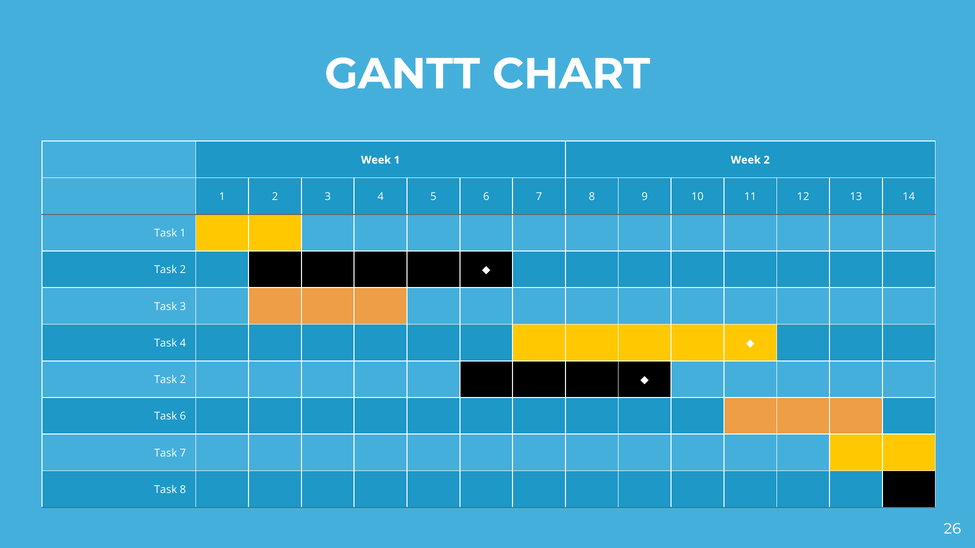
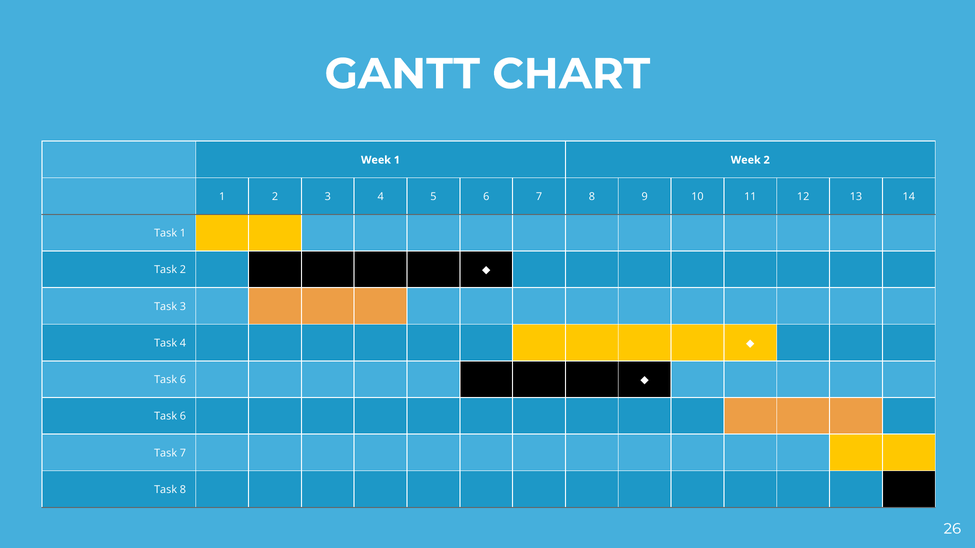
2 at (183, 380): 2 -> 6
